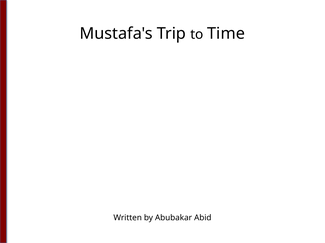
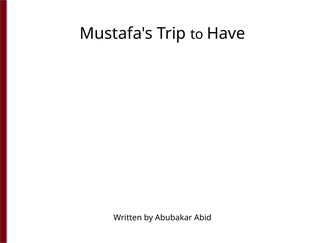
Time: Time -> Have
